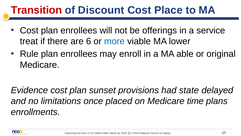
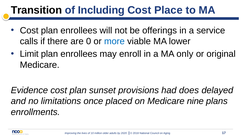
Transition colour: red -> black
Discount: Discount -> Including
treat: treat -> calls
6: 6 -> 0
Rule: Rule -> Limit
able: able -> only
state: state -> does
time: time -> nine
